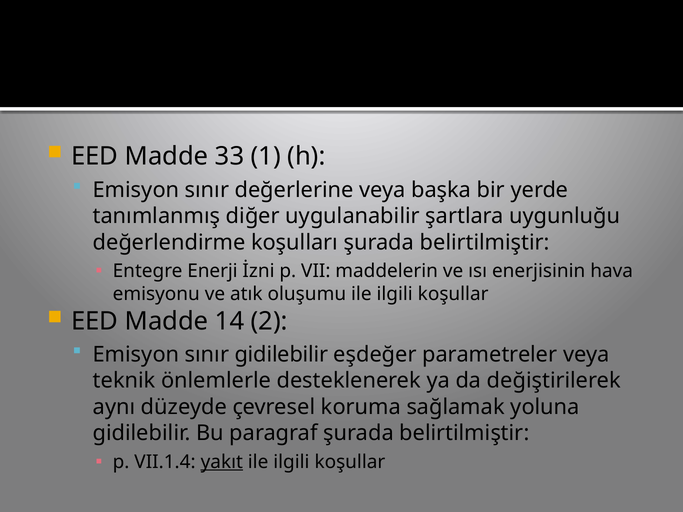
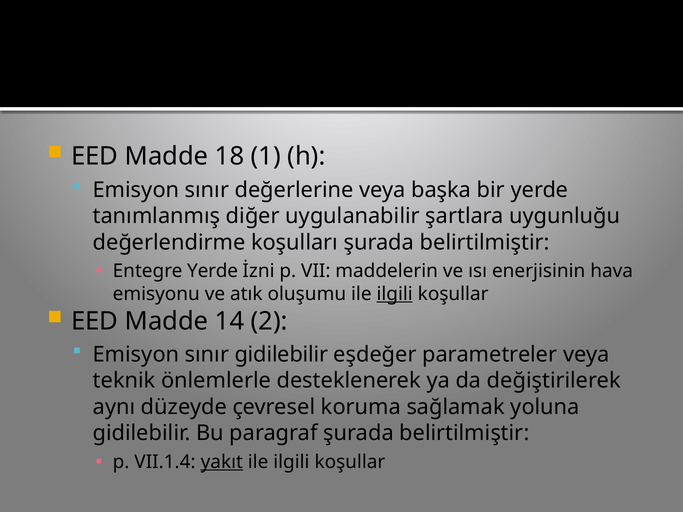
33: 33 -> 18
Entegre Enerji: Enerji -> Yerde
ilgili at (395, 294) underline: none -> present
